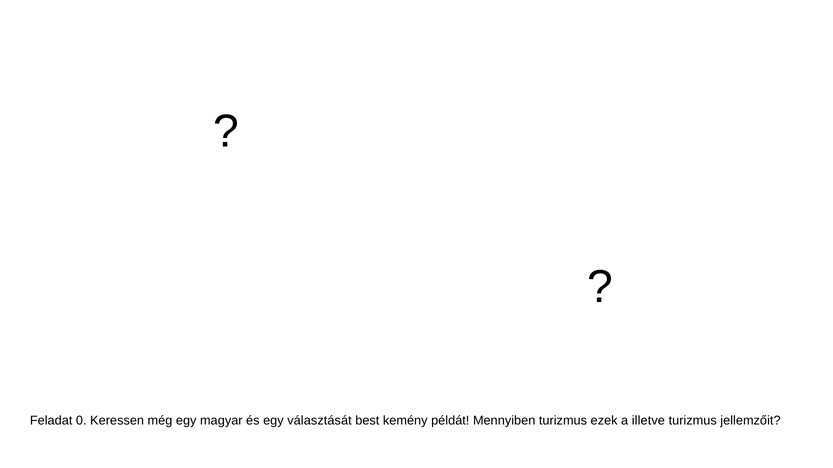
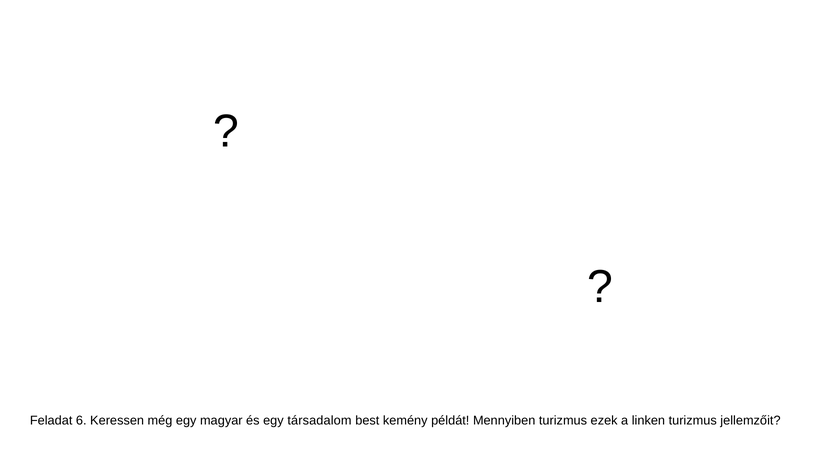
0: 0 -> 6
választását: választását -> társadalom
illetve: illetve -> linken
